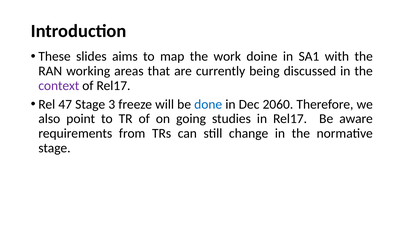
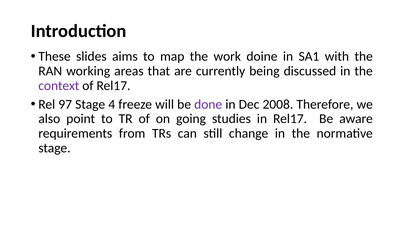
47: 47 -> 97
3: 3 -> 4
done colour: blue -> purple
2060: 2060 -> 2008
